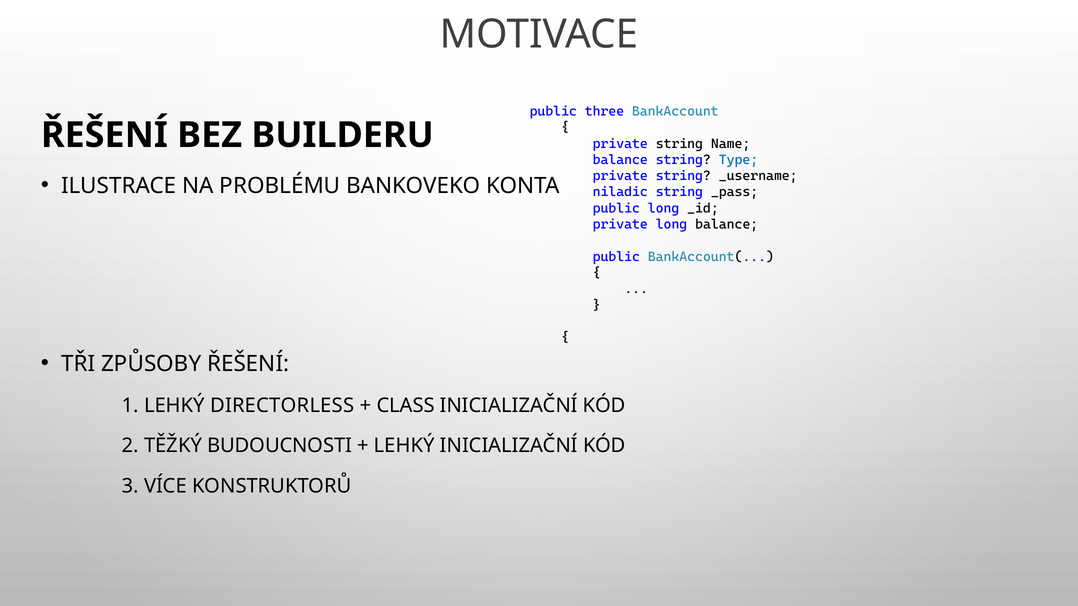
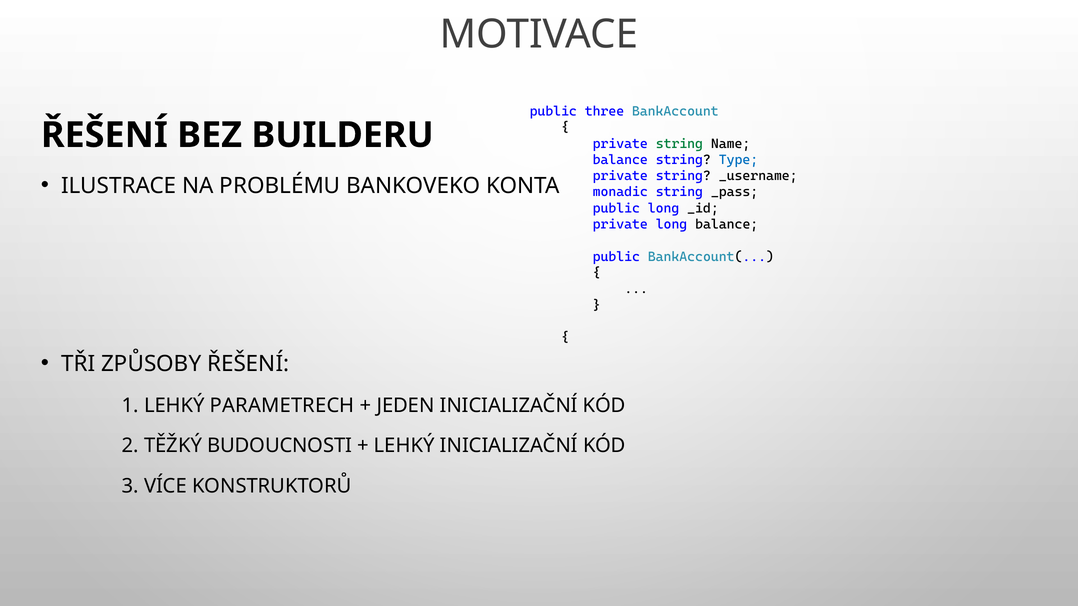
string at (679, 144) colour: black -> green
niladic: niladic -> monadic
DIRECTORLESS: DIRECTORLESS -> PARAMETRECH
CLASS: CLASS -> JEDEN
